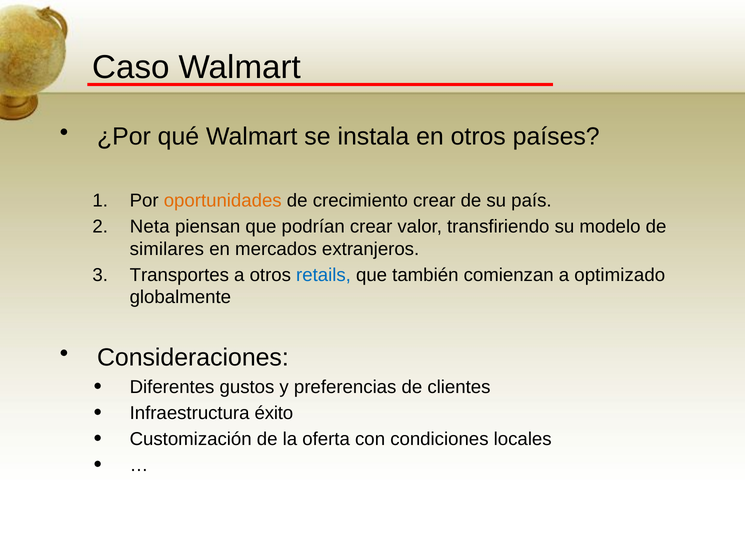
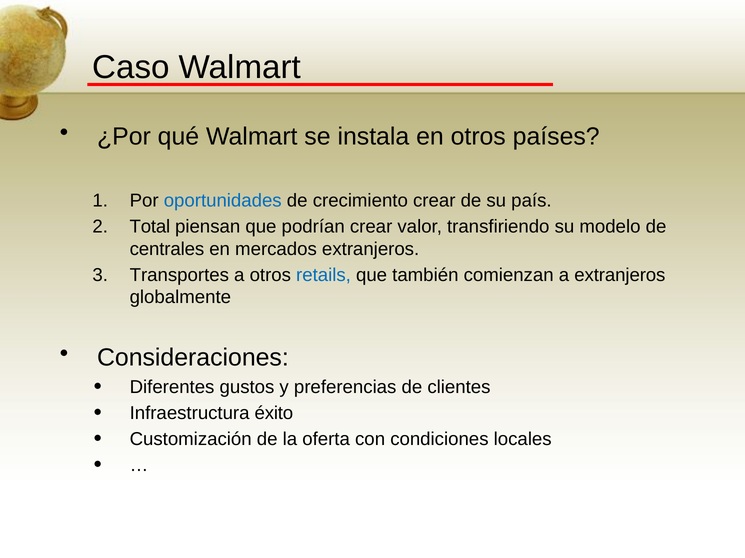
oportunidades colour: orange -> blue
Neta: Neta -> Total
similares: similares -> centrales
a optimizado: optimizado -> extranjeros
